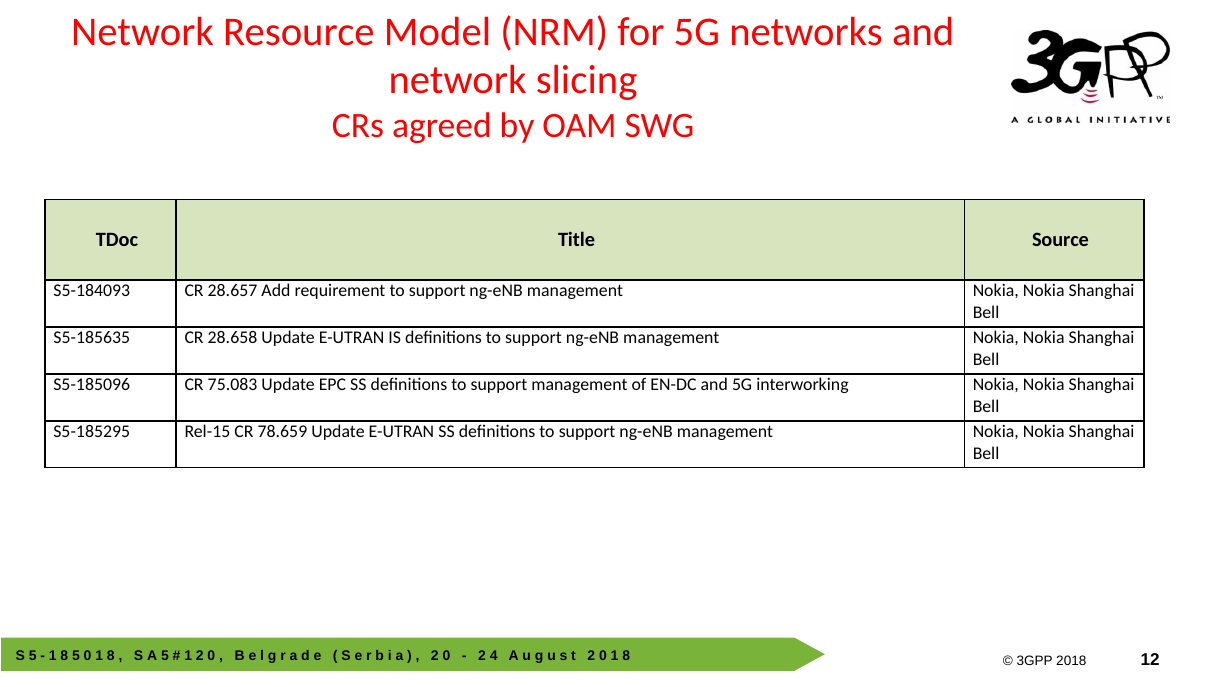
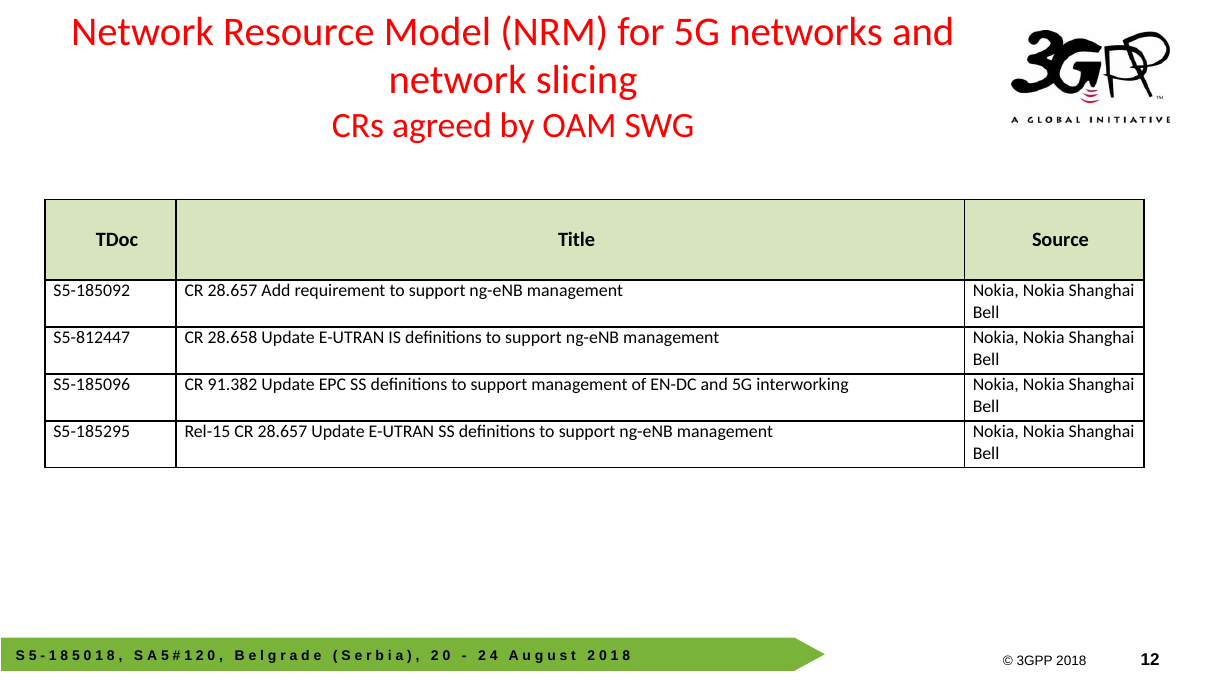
S5-184093: S5-184093 -> S5-185092
S5-185635: S5-185635 -> S5-812447
75.083: 75.083 -> 91.382
Rel-15 CR 78.659: 78.659 -> 28.657
